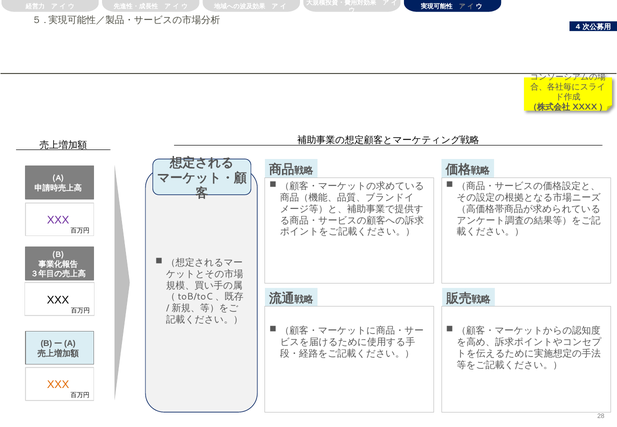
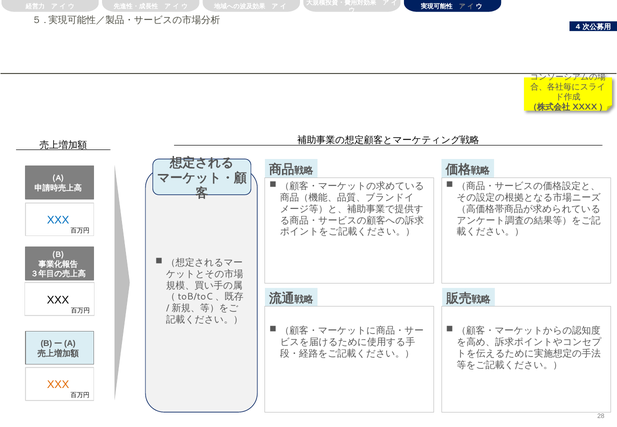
XXX at (58, 220) colour: purple -> blue
